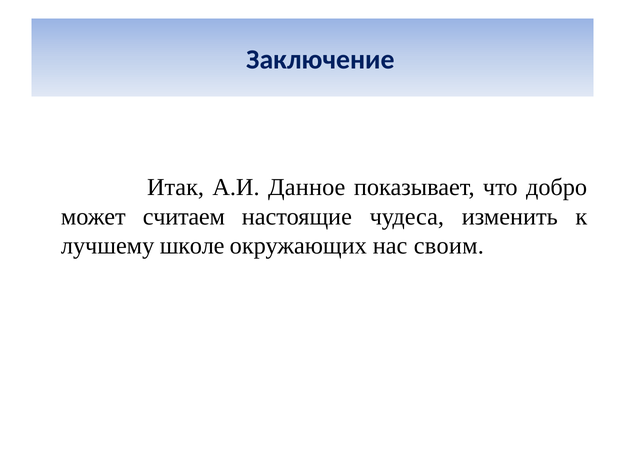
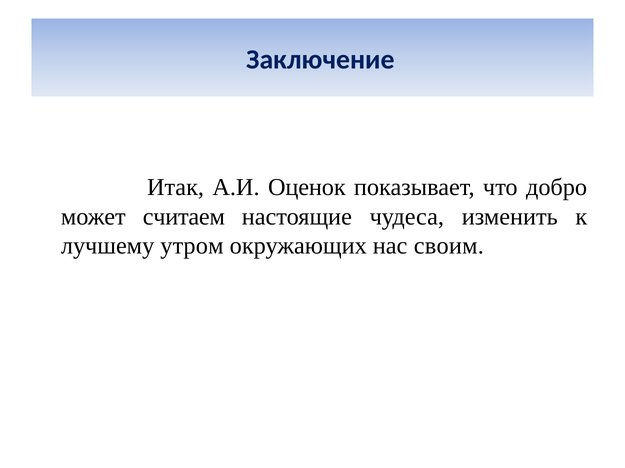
Данное: Данное -> Оценок
школе: школе -> утром
